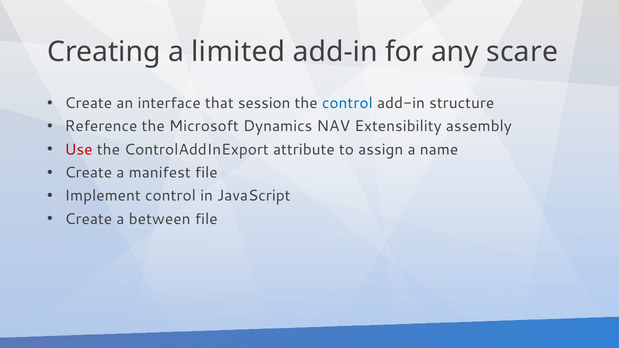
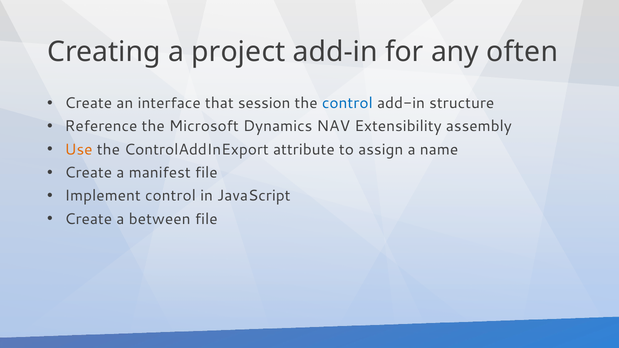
limited: limited -> project
scare: scare -> often
Use colour: red -> orange
